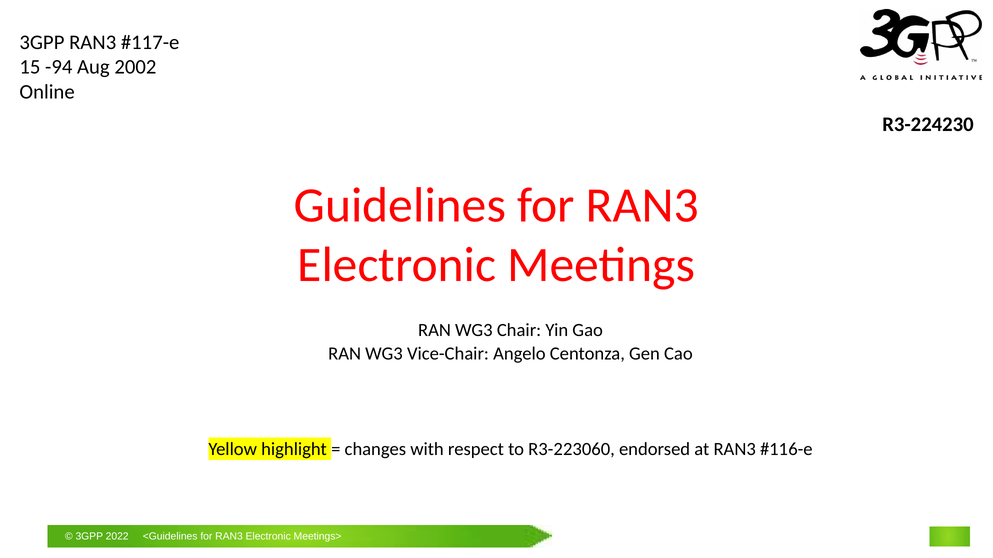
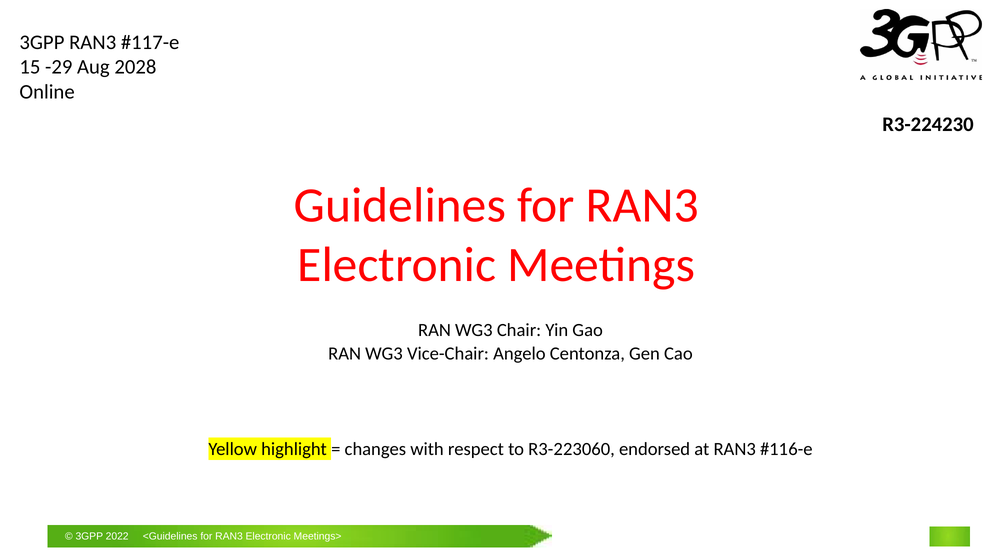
-94: -94 -> -29
2002: 2002 -> 2028
